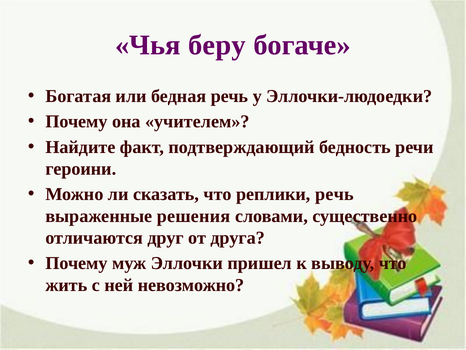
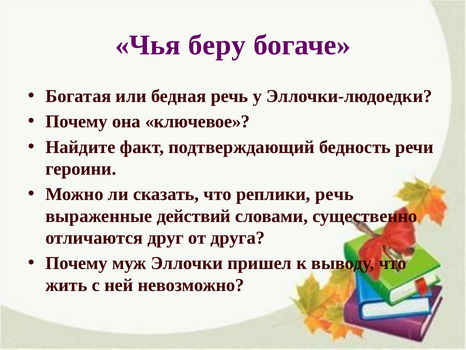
учителем: учителем -> ключевое
решения: решения -> действий
